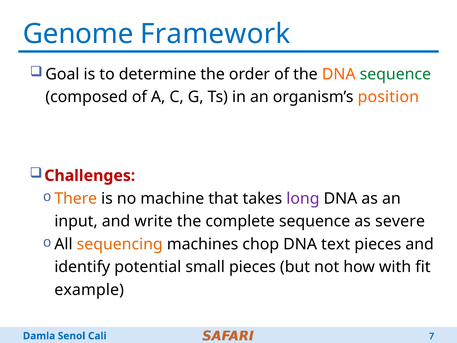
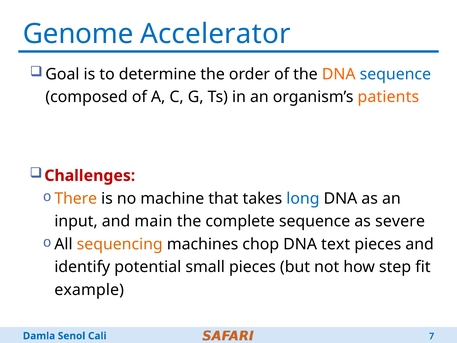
Framework: Framework -> Accelerator
sequence at (395, 74) colour: green -> blue
position: position -> patients
long colour: purple -> blue
write: write -> main
with: with -> step
